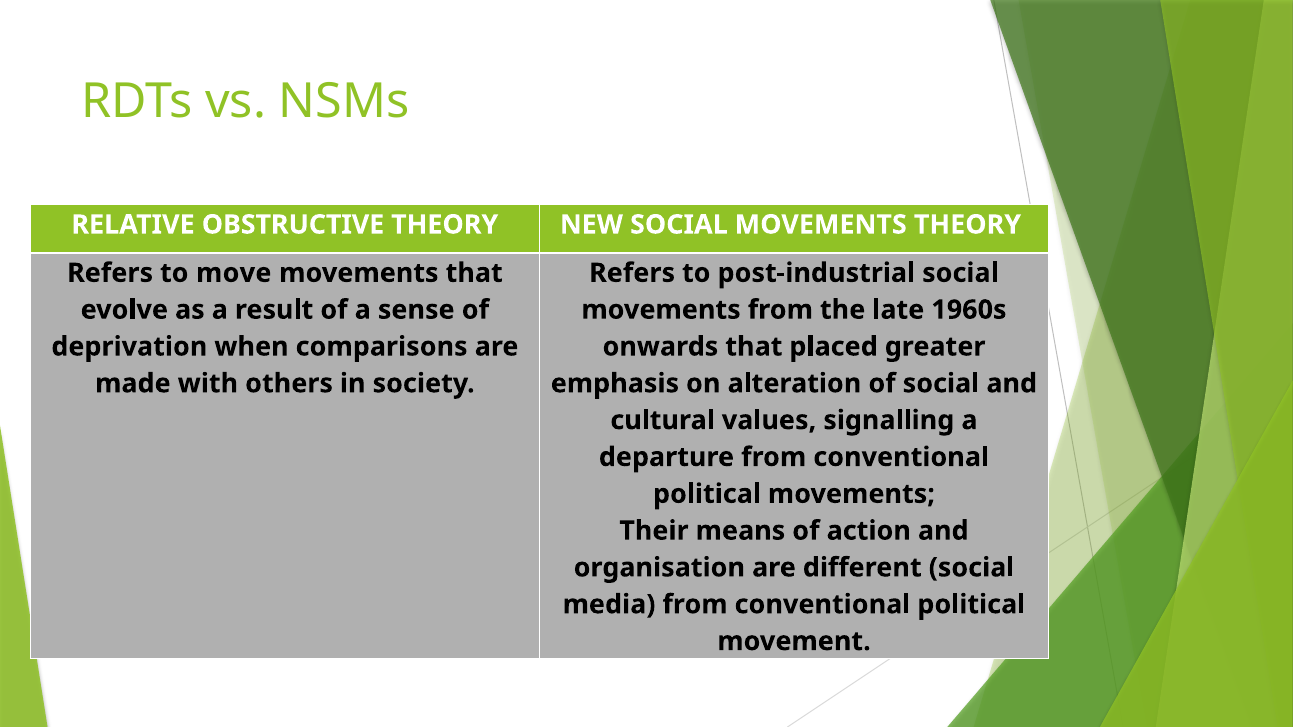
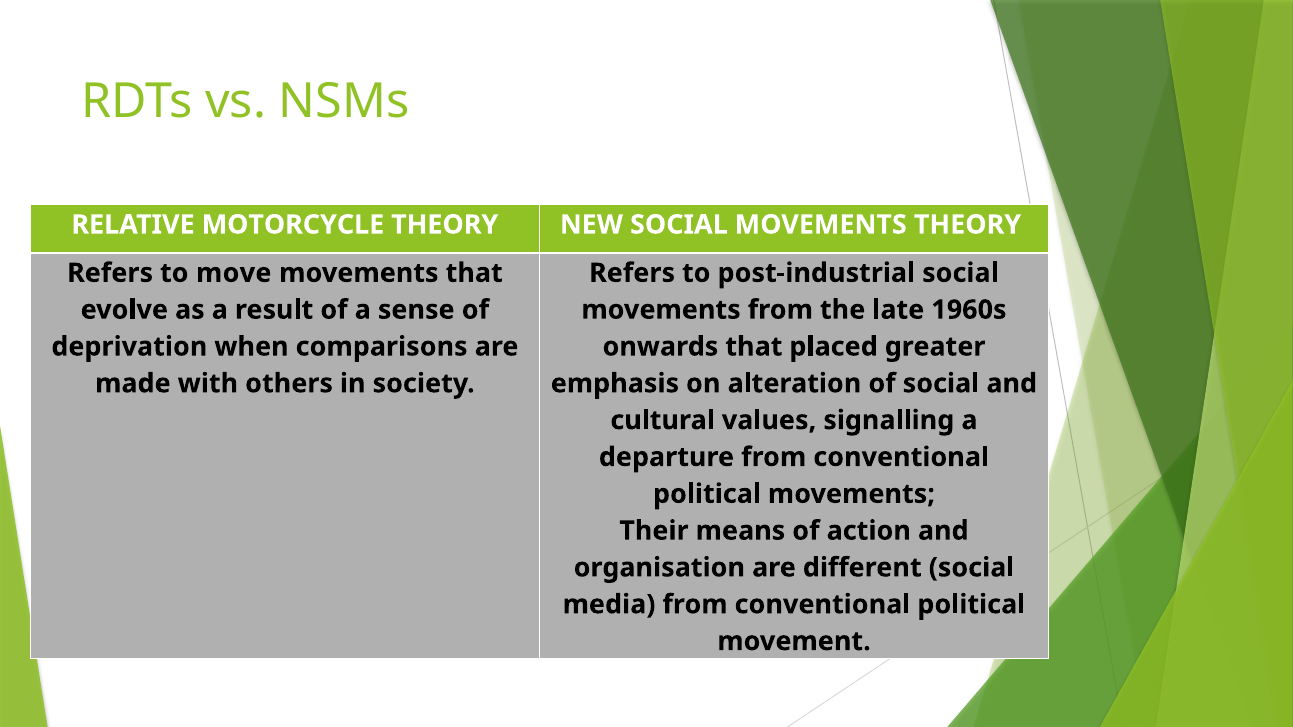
OBSTRUCTIVE: OBSTRUCTIVE -> MOTORCYCLE
